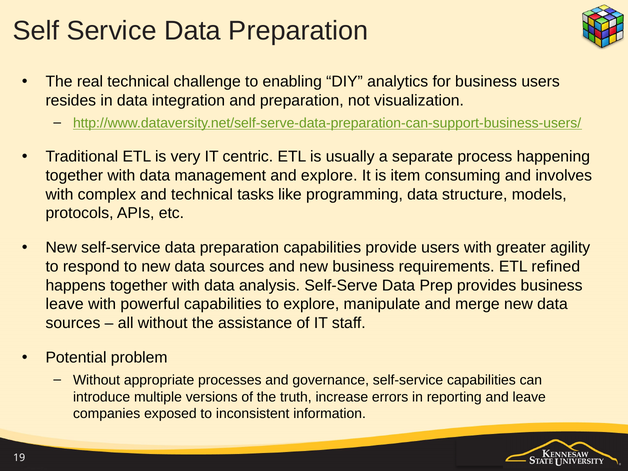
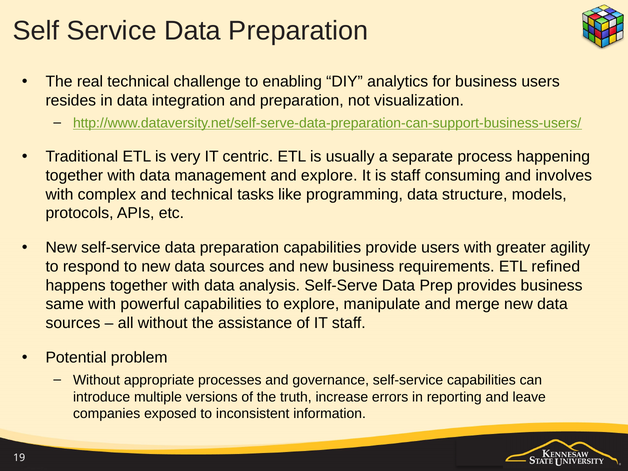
is item: item -> staff
leave at (65, 304): leave -> same
